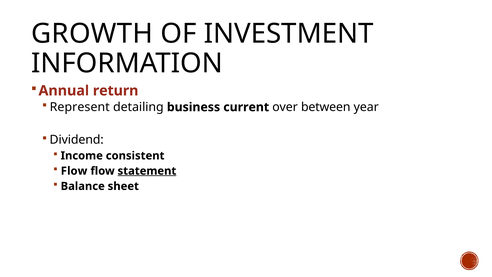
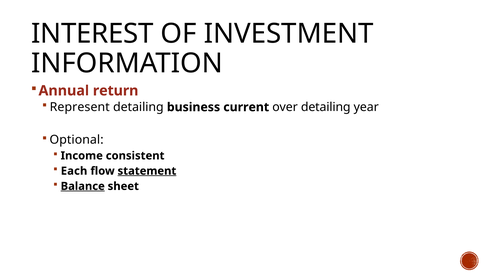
GROWTH: GROWTH -> INTEREST
over between: between -> detailing
Dividend: Dividend -> Optional
Flow at (74, 171): Flow -> Each
Balance underline: none -> present
